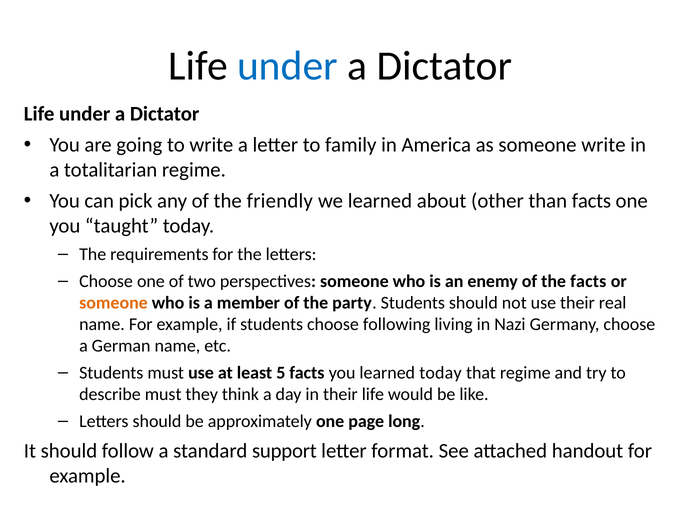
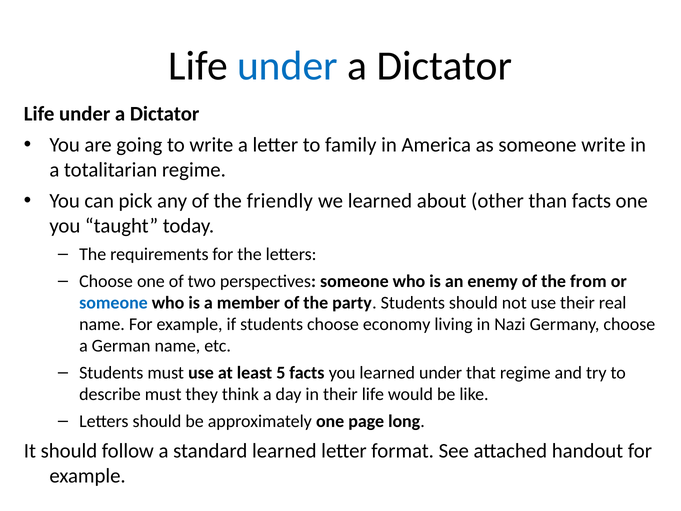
the facts: facts -> from
someone at (113, 303) colour: orange -> blue
following: following -> economy
learned today: today -> under
standard support: support -> learned
